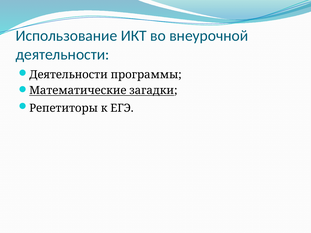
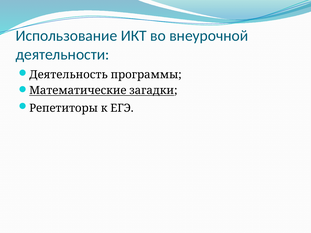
Деятельности at (68, 75): Деятельности -> Деятельность
